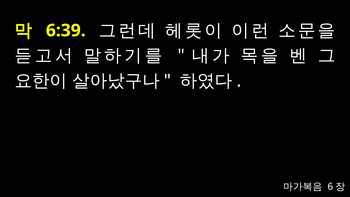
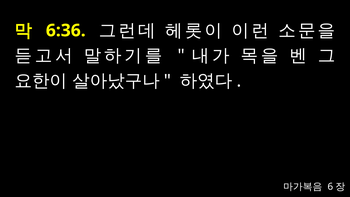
6:39: 6:39 -> 6:36
